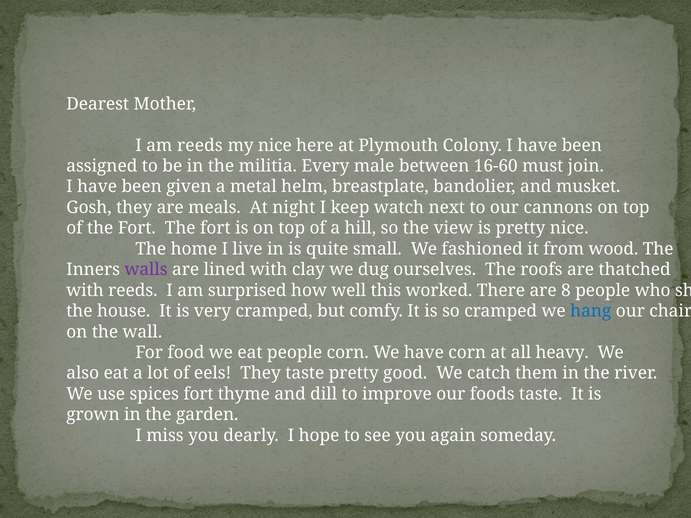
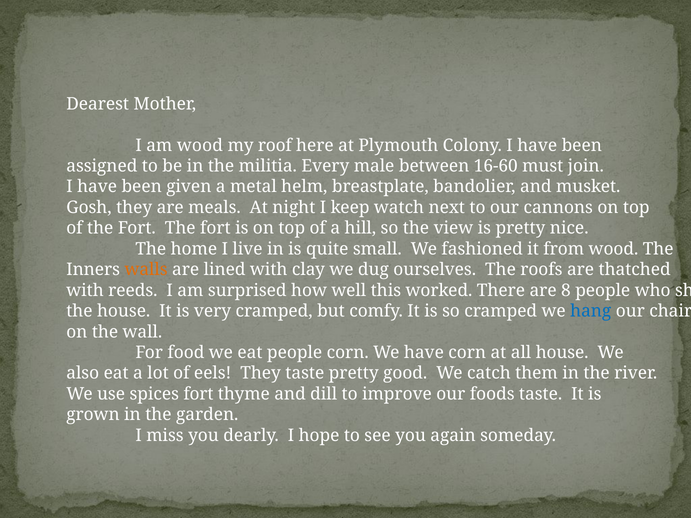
am reeds: reeds -> wood
my nice: nice -> roof
walls colour: purple -> orange
all heavy: heavy -> house
